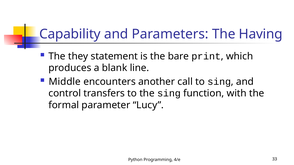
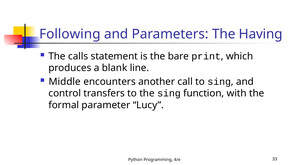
Capability: Capability -> Following
they: they -> calls
